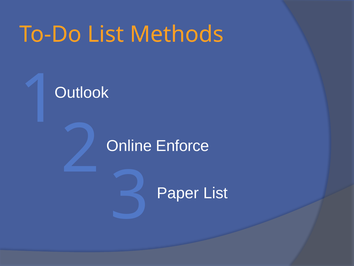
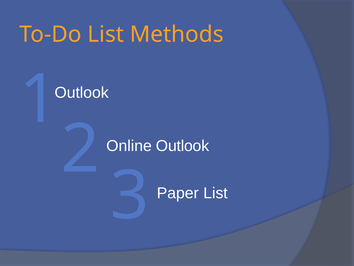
Online Enforce: Enforce -> Outlook
